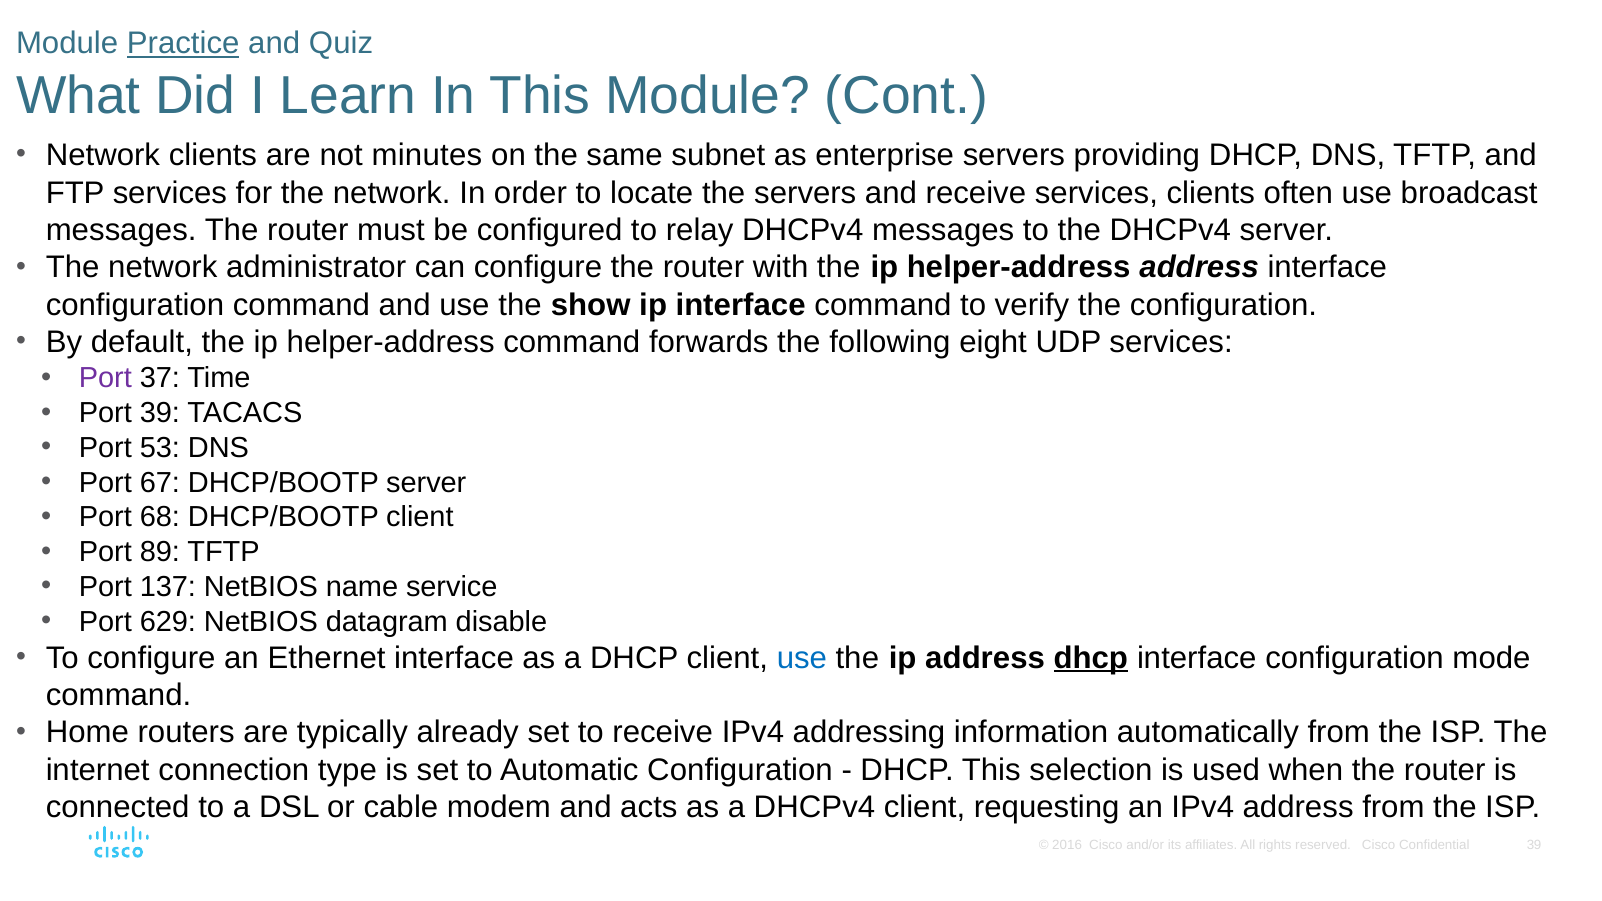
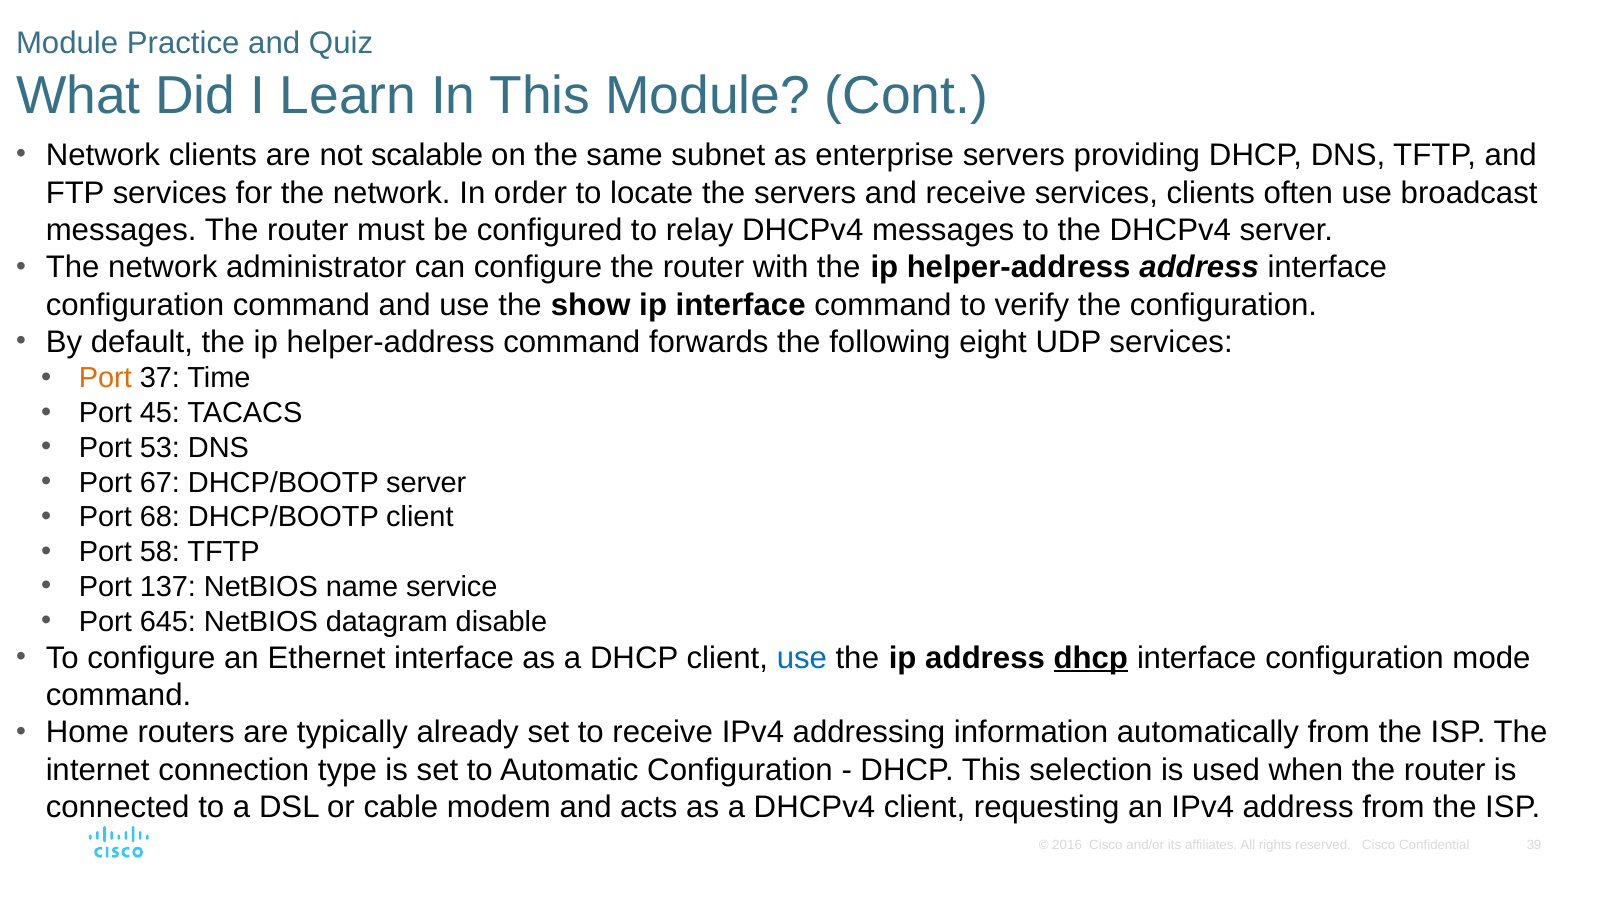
Practice underline: present -> none
minutes: minutes -> scalable
Port at (105, 378) colour: purple -> orange
Port 39: 39 -> 45
89: 89 -> 58
629: 629 -> 645
